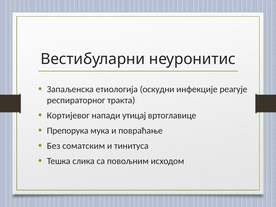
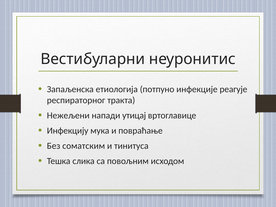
оскудни: оскудни -> потпуно
Кортијевог: Кортијевог -> Нежељени
Препорука: Препорука -> Инфекцију
